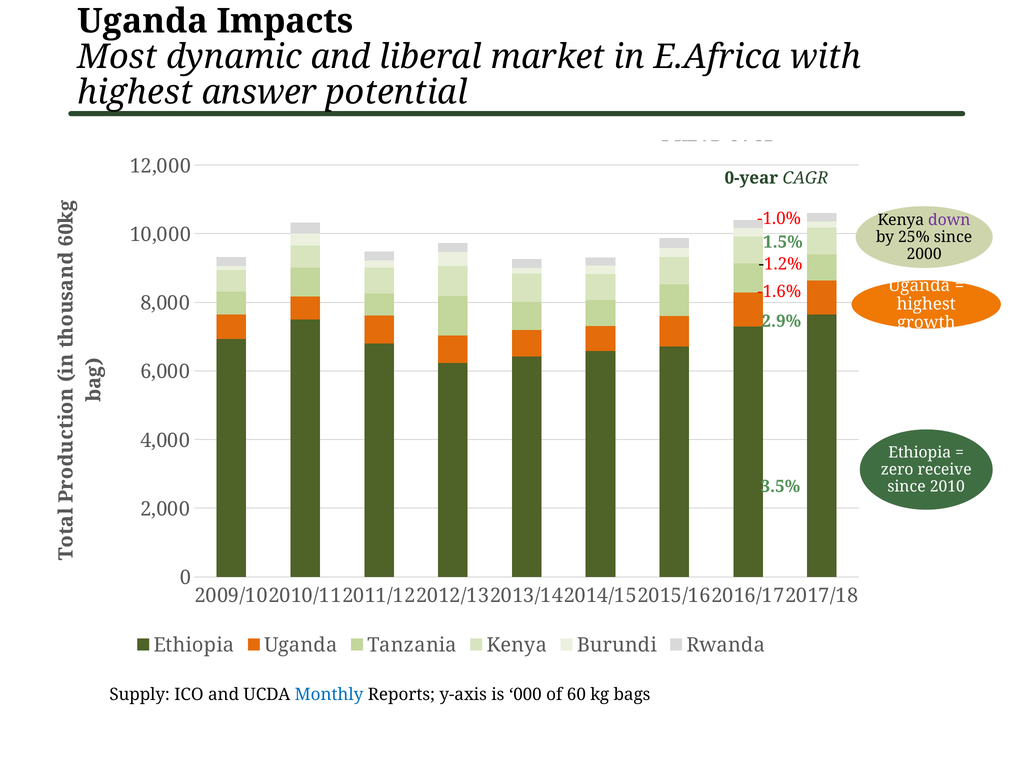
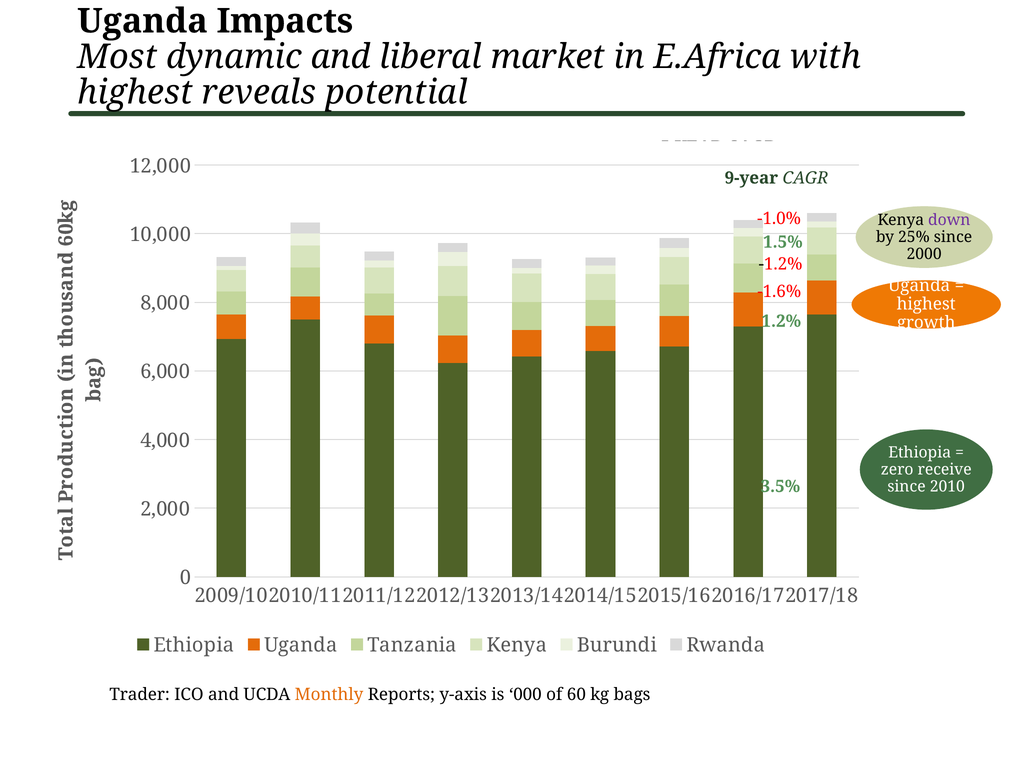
answer: answer -> reveals
0-year: 0-year -> 9-year
2.9%: 2.9% -> 1.2%
Supply: Supply -> Trader
Monthly colour: blue -> orange
